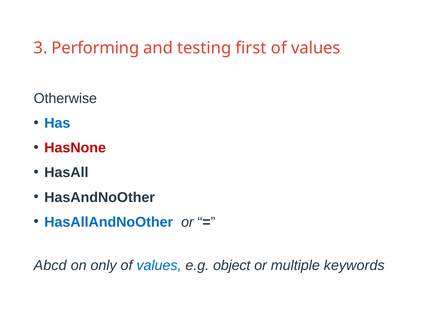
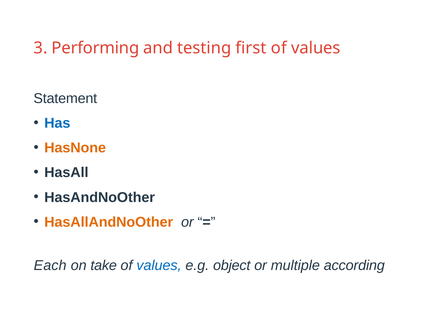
Otherwise: Otherwise -> Statement
HasNone colour: red -> orange
HasAllAndNoOther colour: blue -> orange
Abcd: Abcd -> Each
only: only -> take
keywords: keywords -> according
